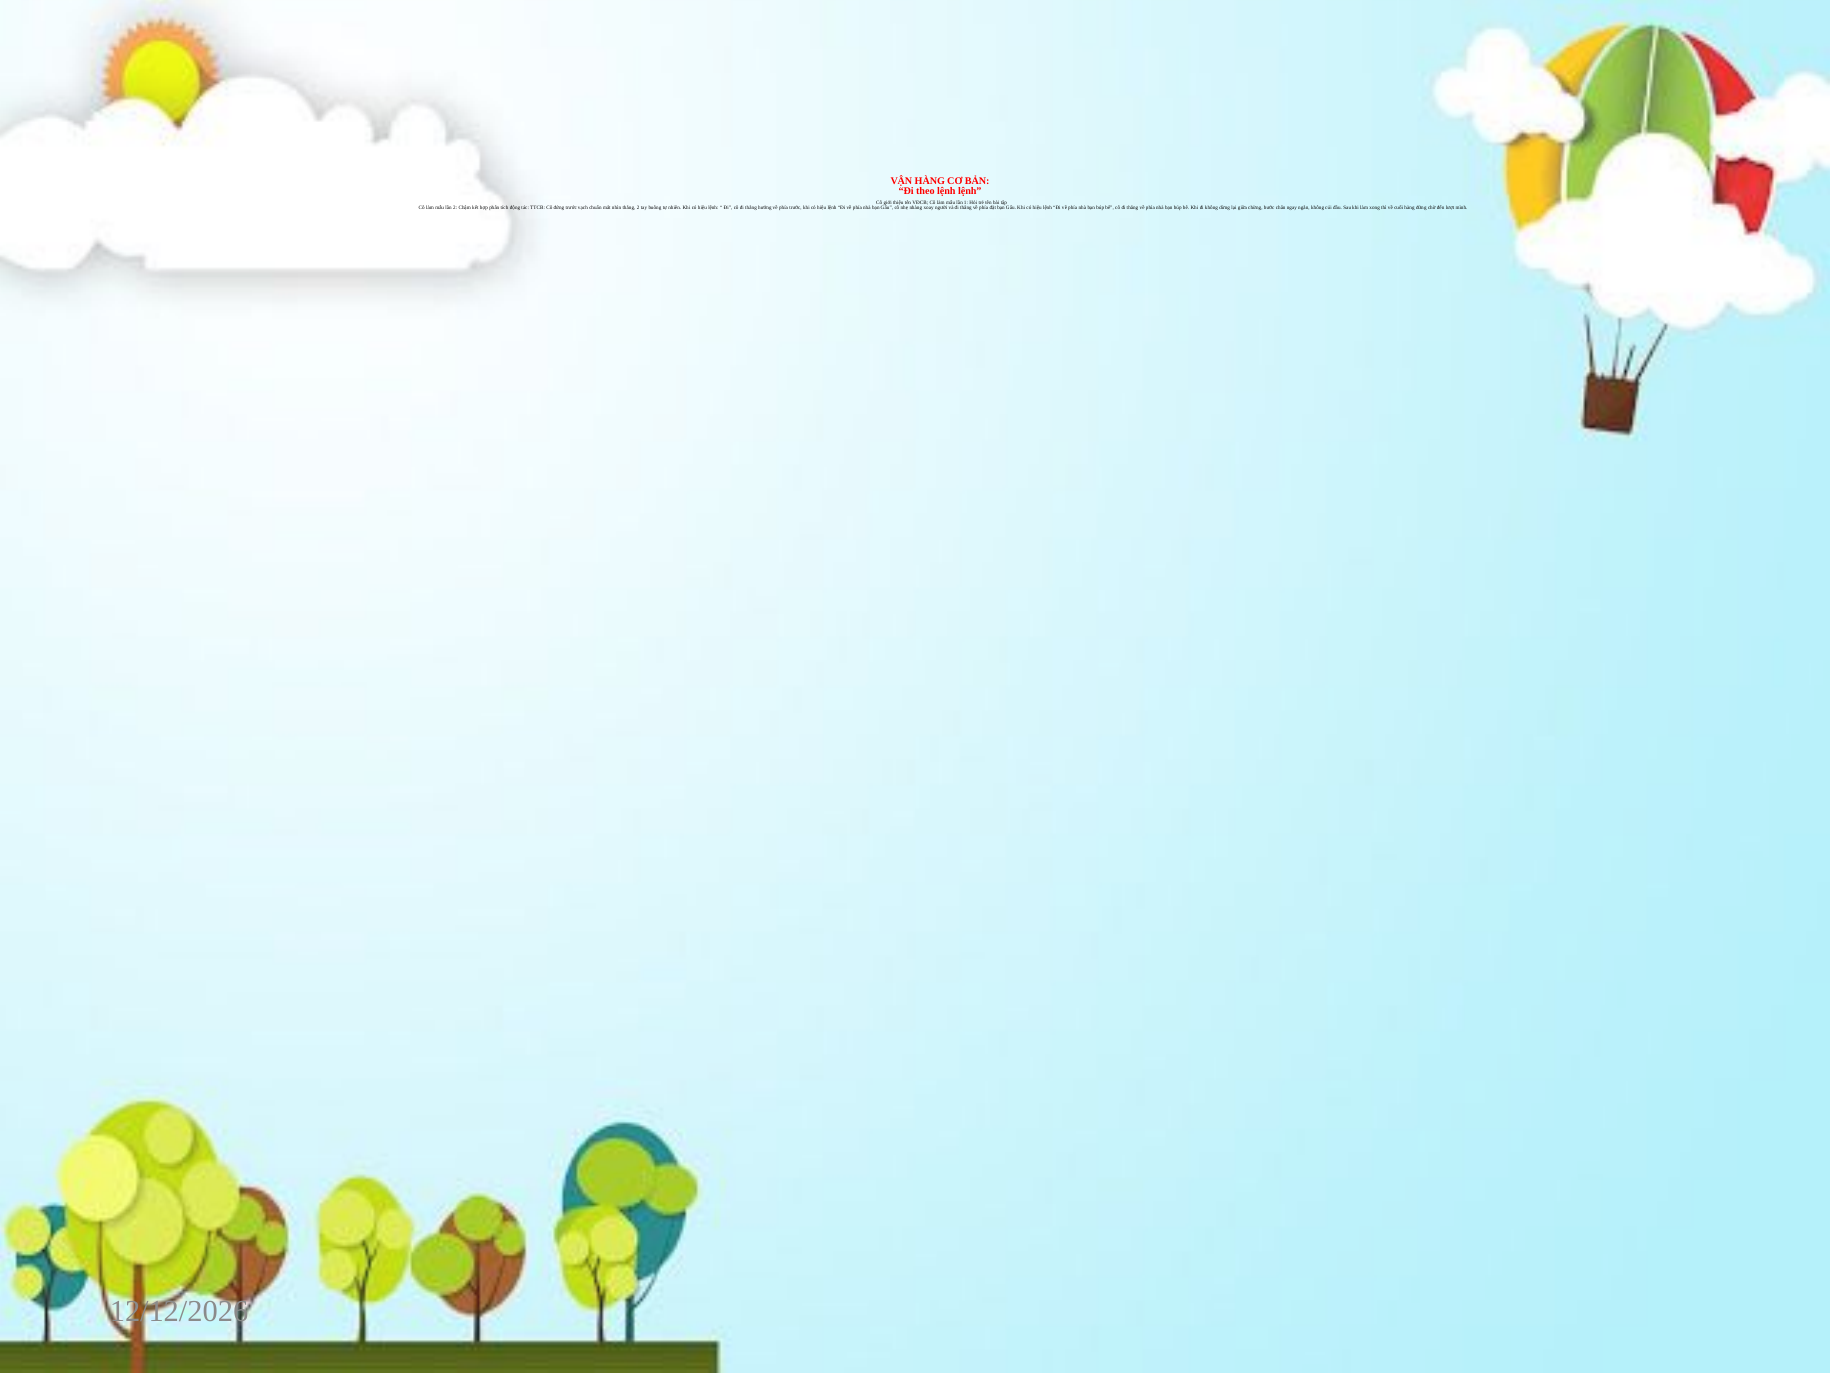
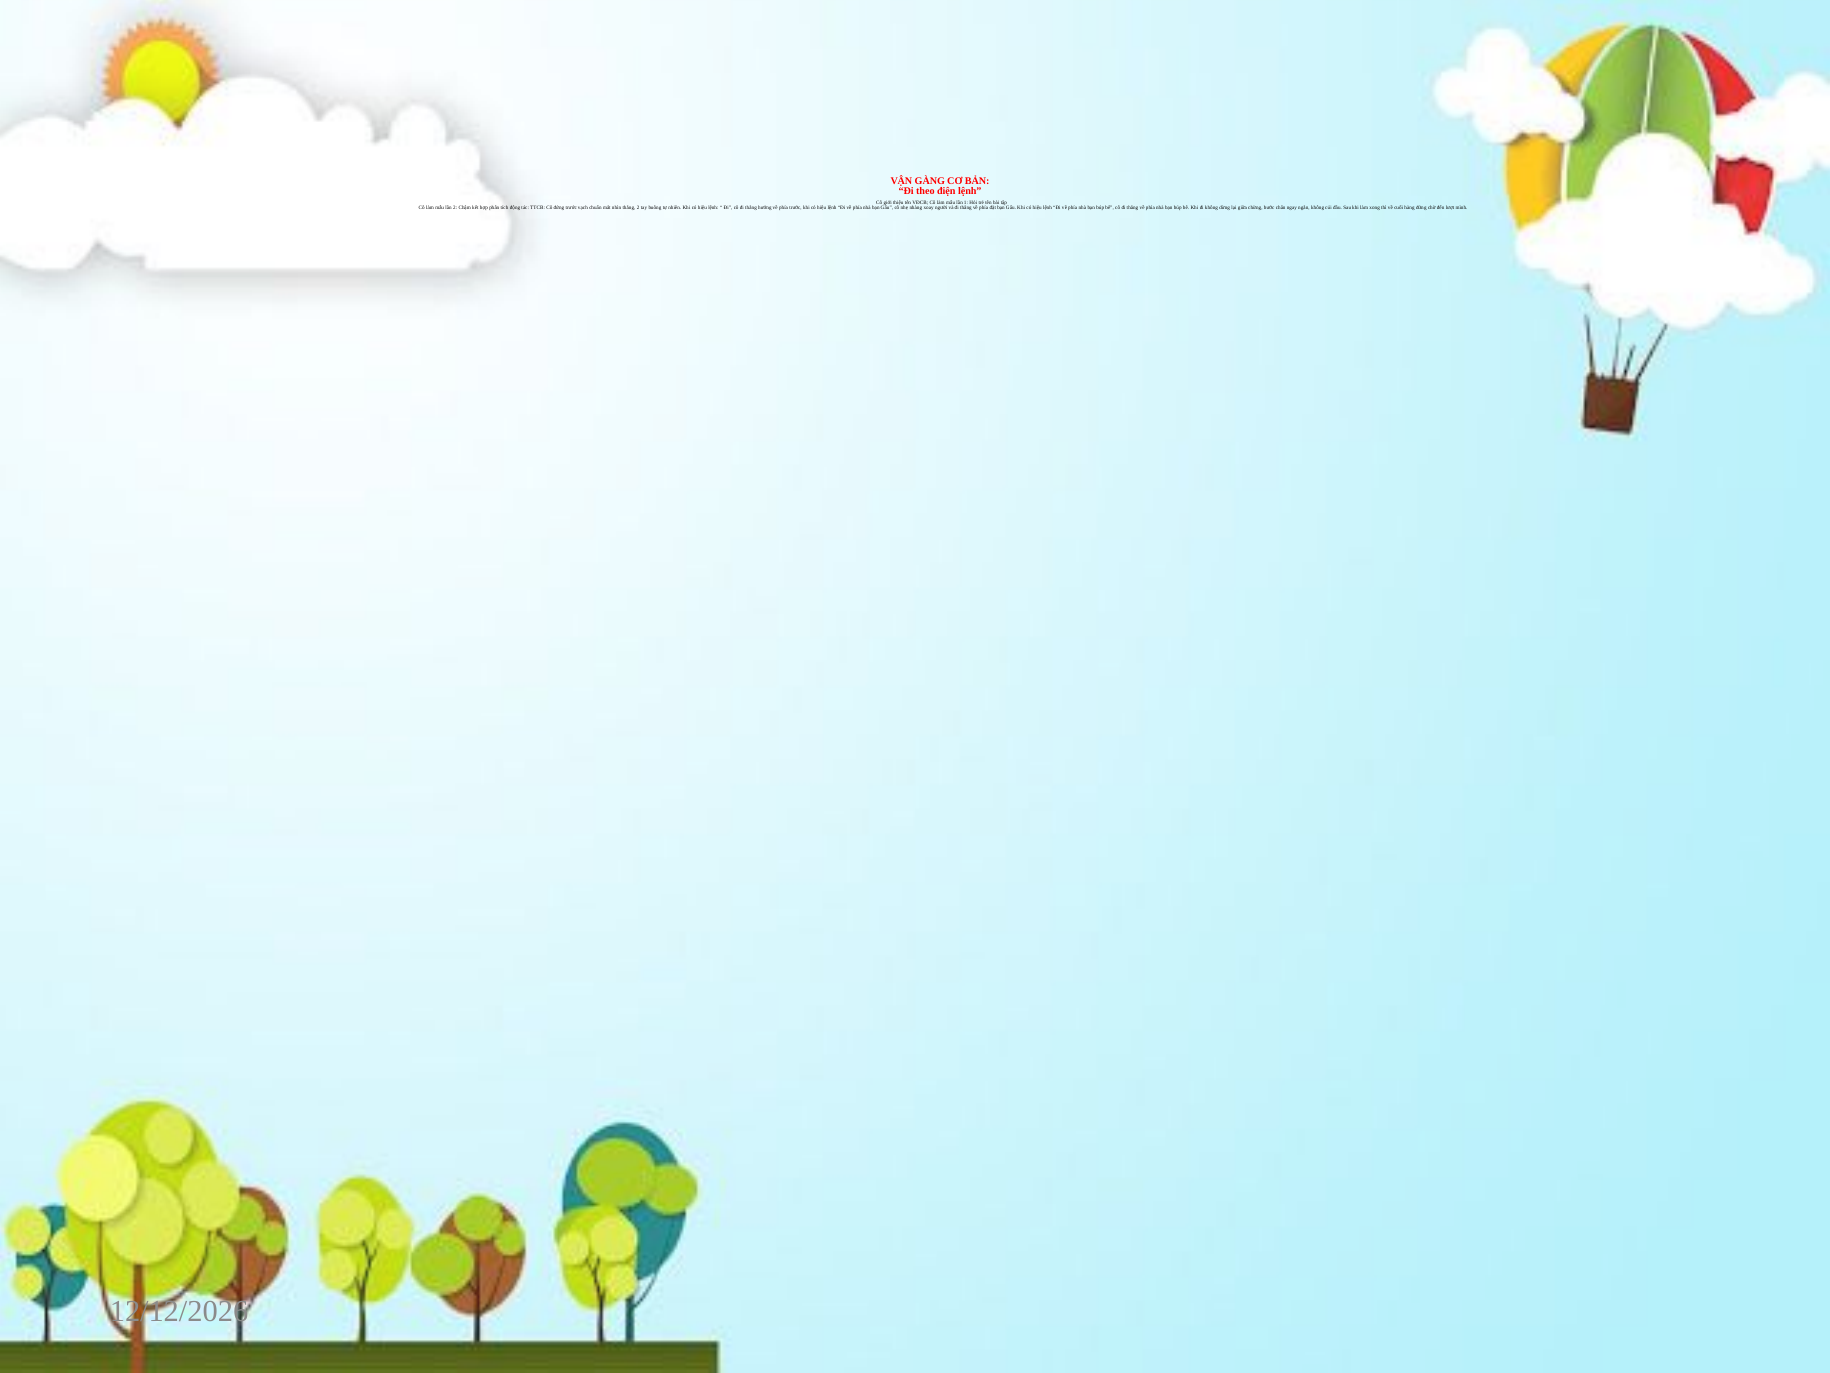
VẬN HÀNG: HÀNG -> GÀNG
theo lệnh: lệnh -> điện
